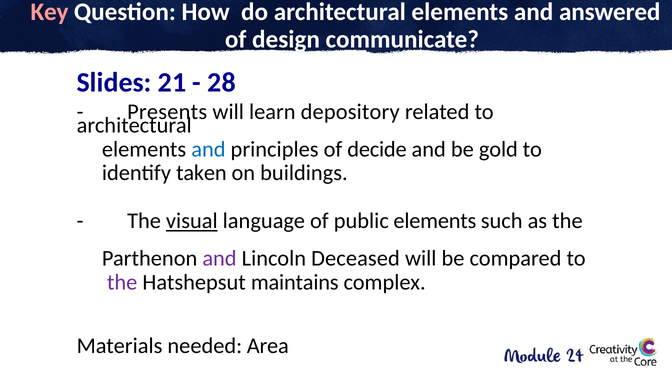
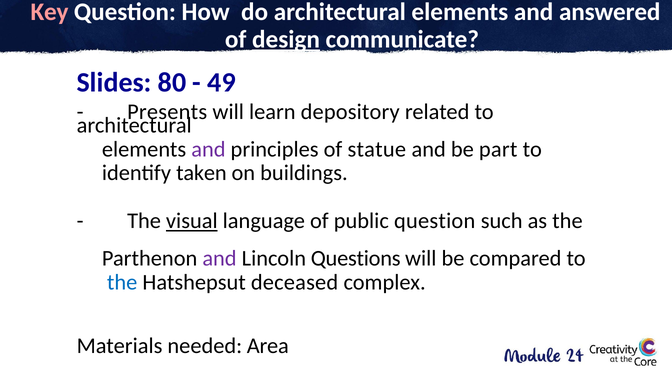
design underline: none -> present
21: 21 -> 80
28: 28 -> 49
and at (208, 149) colour: blue -> purple
decide: decide -> statue
gold: gold -> part
public elements: elements -> question
Deceased: Deceased -> Questions
the at (122, 282) colour: purple -> blue
maintains: maintains -> deceased
